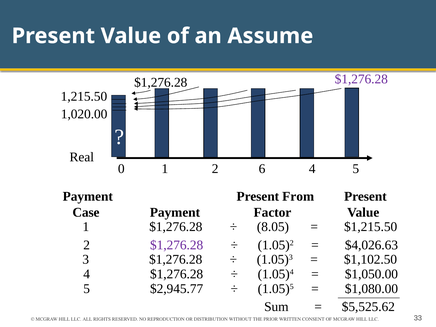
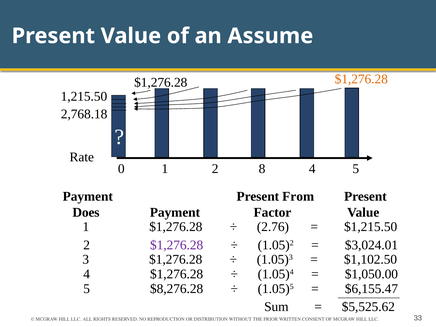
$1,276.28 at (361, 79) colour: purple -> orange
1,020.00: 1,020.00 -> 2,768.18
Real: Real -> Rate
6: 6 -> 8
Case: Case -> Does
8.05: 8.05 -> 2.76
$4,026.63: $4,026.63 -> $3,024.01
$2,945.77: $2,945.77 -> $8,276.28
$1,080.00: $1,080.00 -> $6,155.47
